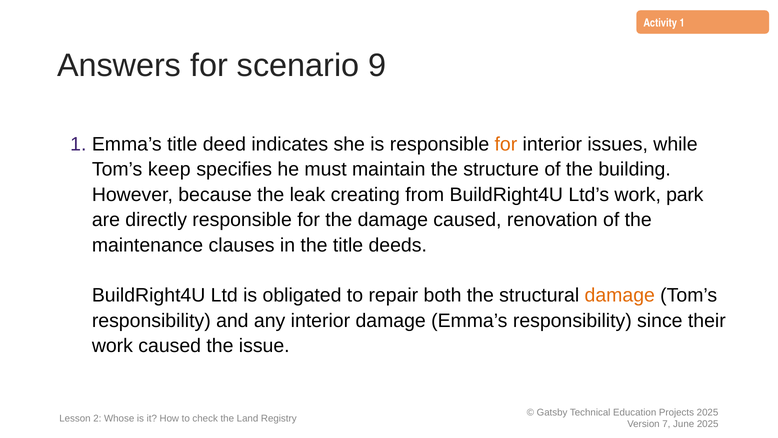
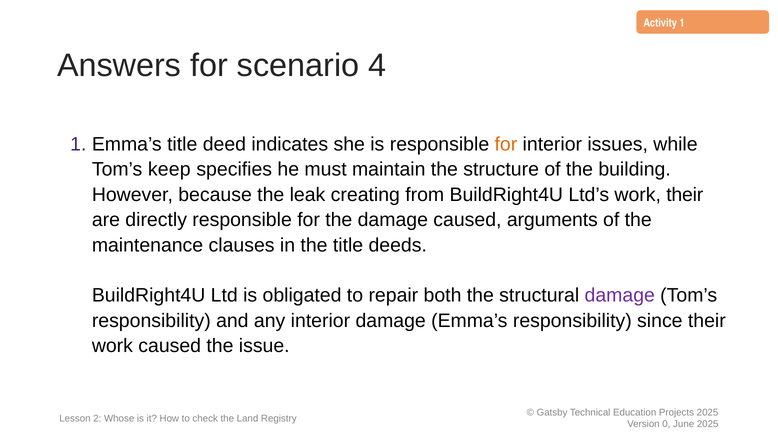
9: 9 -> 4
work park: park -> their
renovation: renovation -> arguments
damage at (620, 295) colour: orange -> purple
7: 7 -> 0
